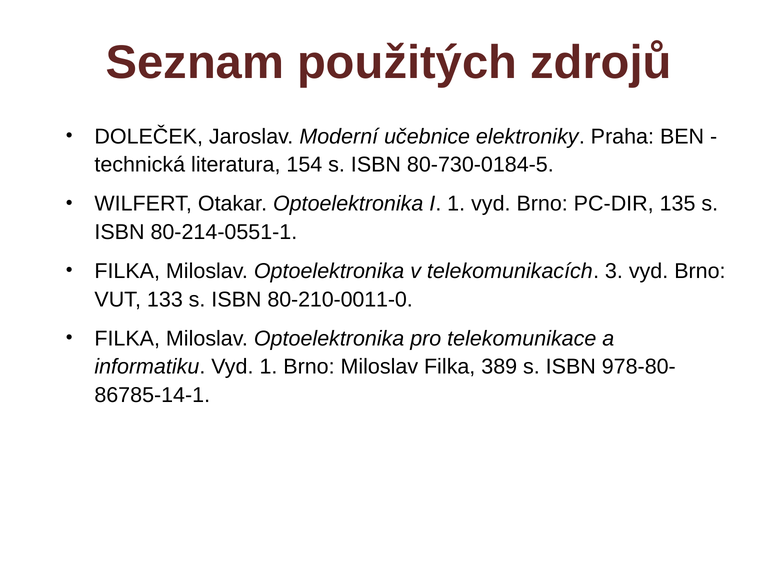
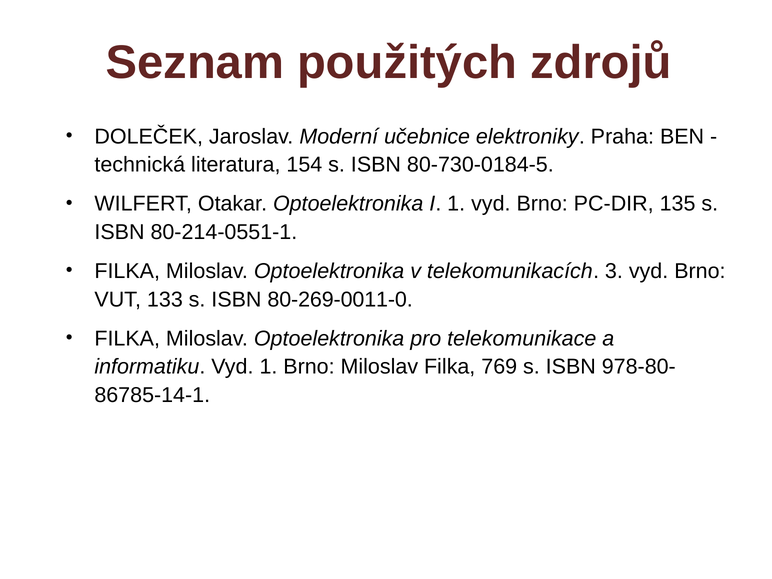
80-210-0011-0: 80-210-0011-0 -> 80-269-0011-0
389: 389 -> 769
